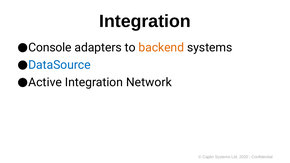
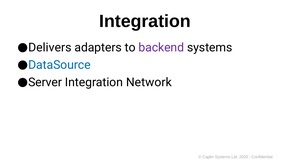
Console: Console -> Delivers
backend colour: orange -> purple
Active: Active -> Server
